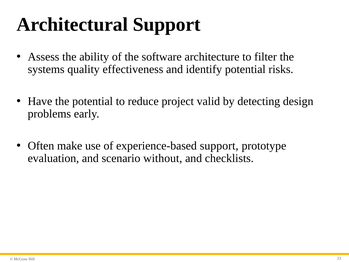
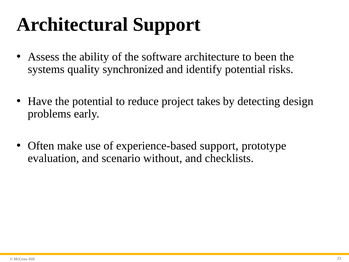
filter: filter -> been
effectiveness: effectiveness -> synchronized
valid: valid -> takes
